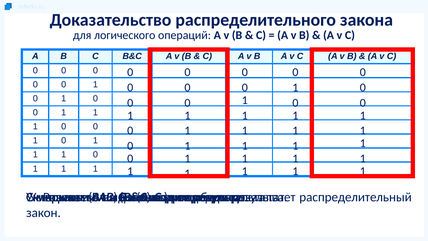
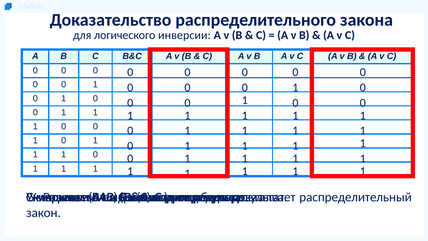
операций: операций -> инверсии
